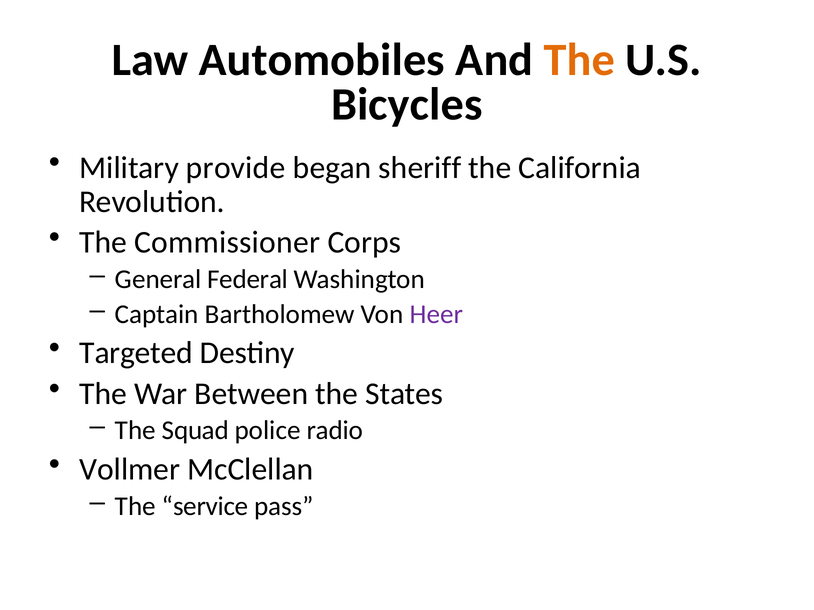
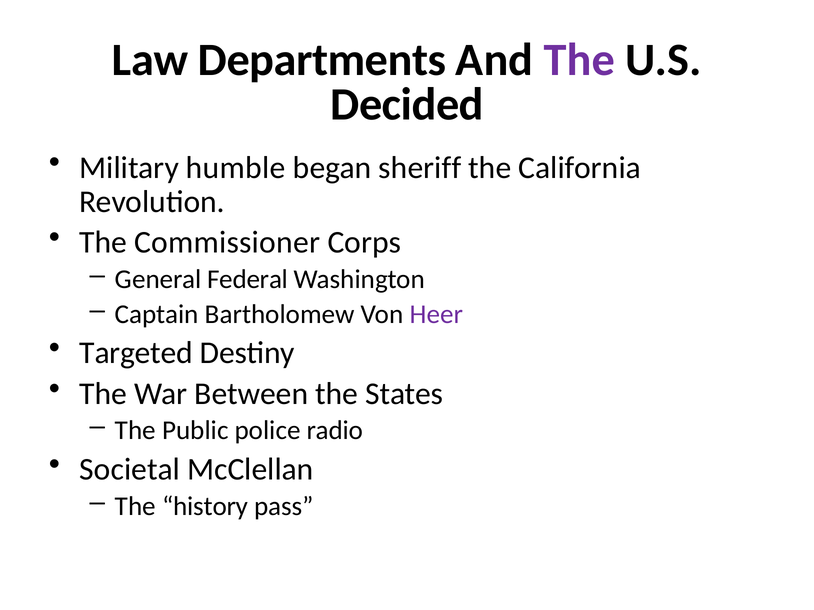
Automobiles: Automobiles -> Departments
The at (579, 60) colour: orange -> purple
Bicycles: Bicycles -> Decided
provide: provide -> humble
Squad: Squad -> Public
Vollmer: Vollmer -> Societal
service: service -> history
